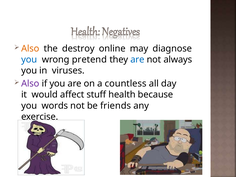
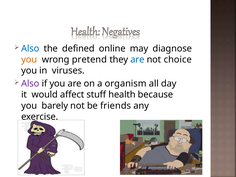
Also at (30, 49) colour: orange -> blue
destroy: destroy -> defined
you at (29, 60) colour: blue -> orange
always: always -> choice
countless: countless -> organism
words: words -> barely
